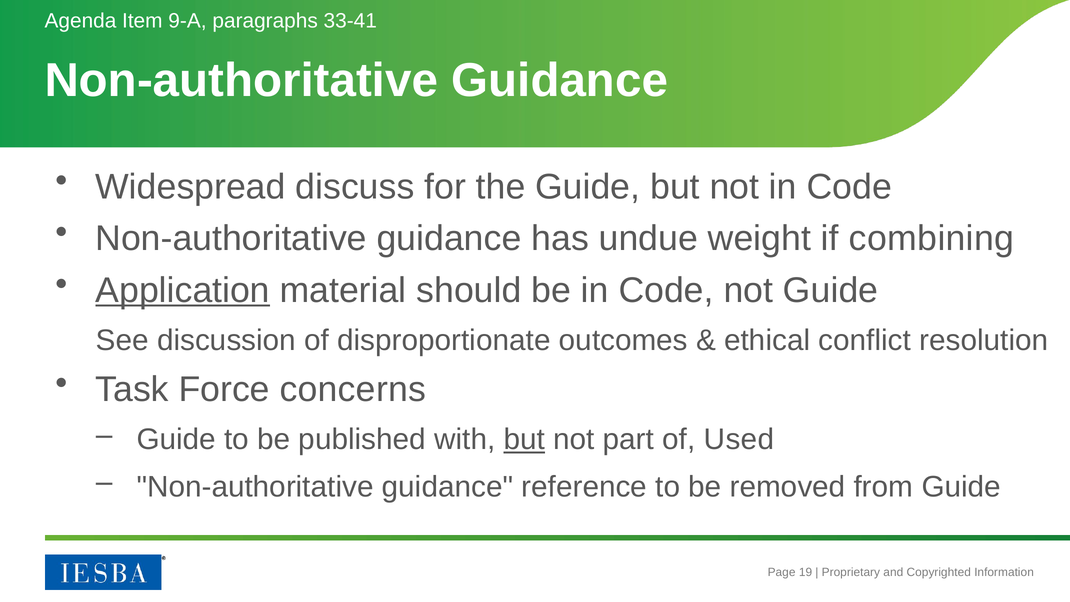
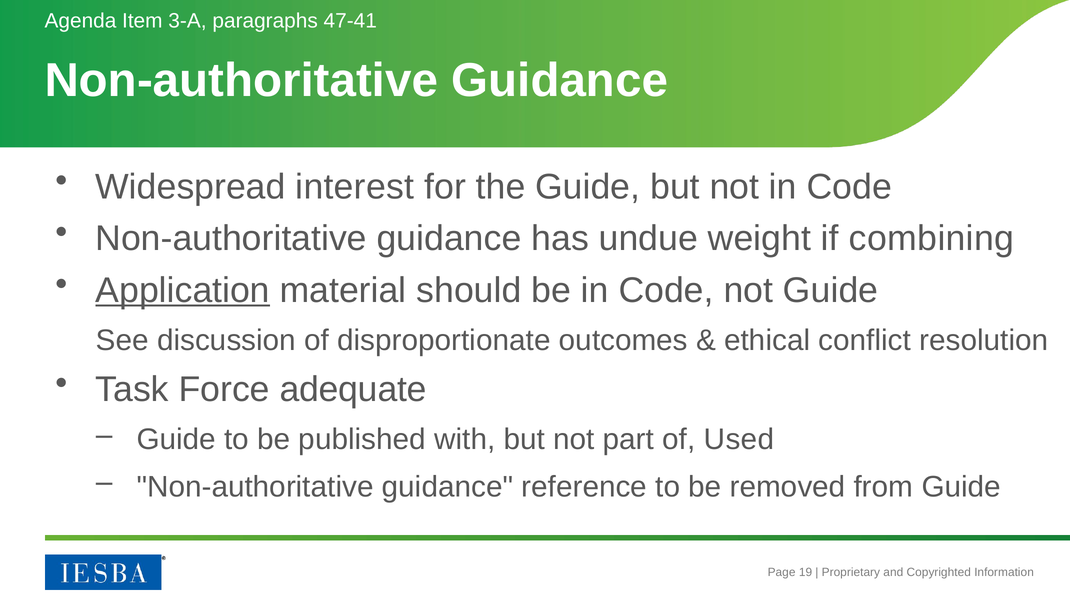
9-A: 9-A -> 3-A
33-41: 33-41 -> 47-41
discuss: discuss -> interest
concerns: concerns -> adequate
but at (524, 440) underline: present -> none
